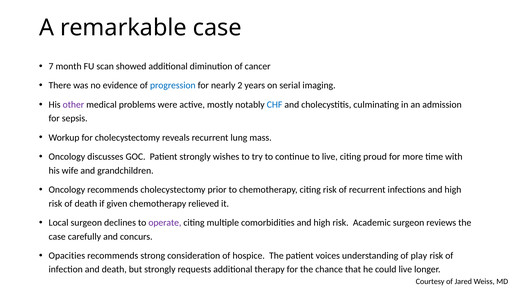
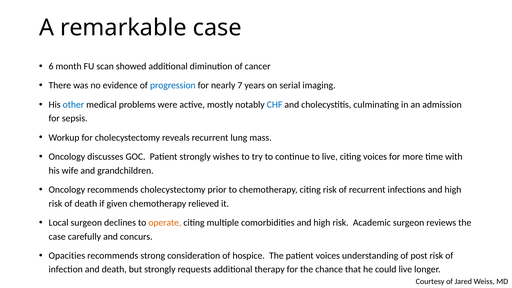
7: 7 -> 6
2: 2 -> 7
other colour: purple -> blue
citing proud: proud -> voices
operate colour: purple -> orange
play: play -> post
